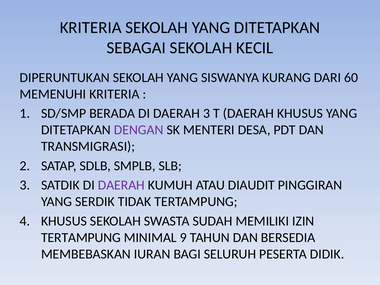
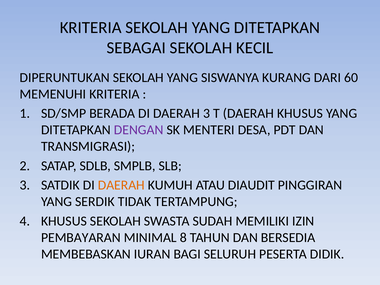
DAERAH at (121, 185) colour: purple -> orange
TERTAMPUNG at (81, 238): TERTAMPUNG -> PEMBAYARAN
9: 9 -> 8
